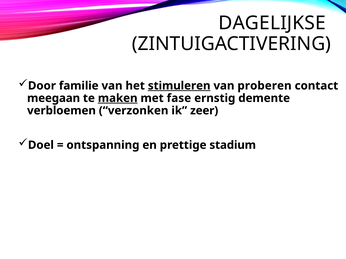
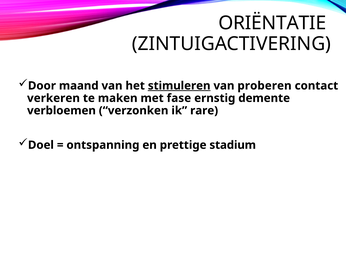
DAGELIJKSE: DAGELIJKSE -> ORIËNTATIE
familie: familie -> maand
meegaan: meegaan -> verkeren
maken underline: present -> none
zeer: zeer -> rare
